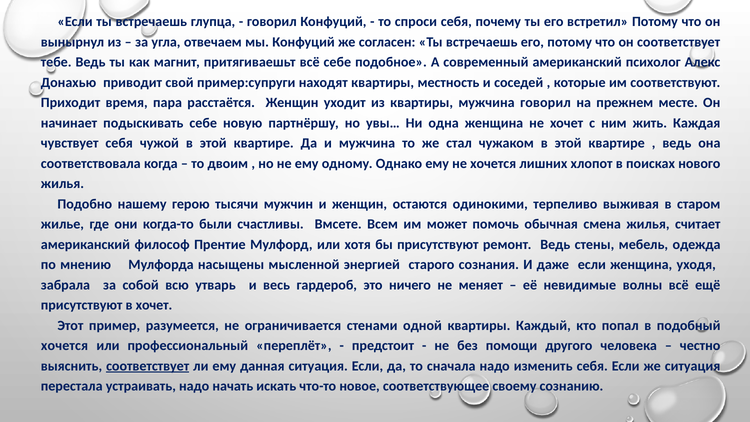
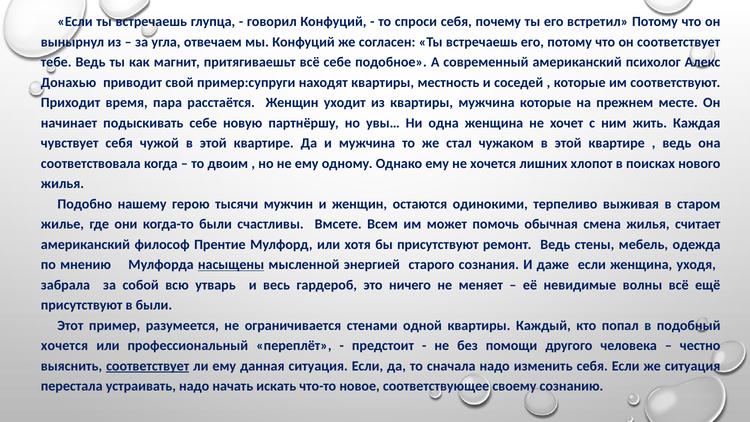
мужчина говорил: говорил -> которые
насыщены underline: none -> present
в хочет: хочет -> были
